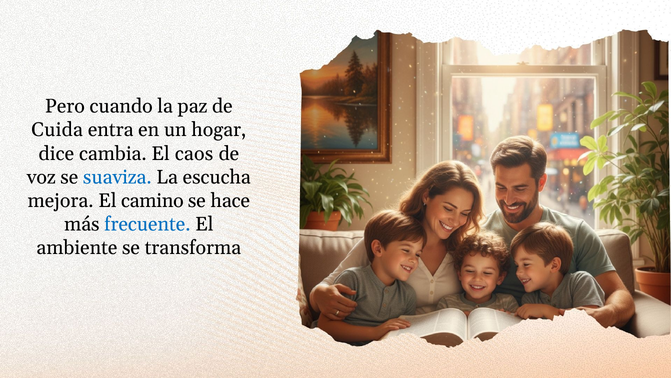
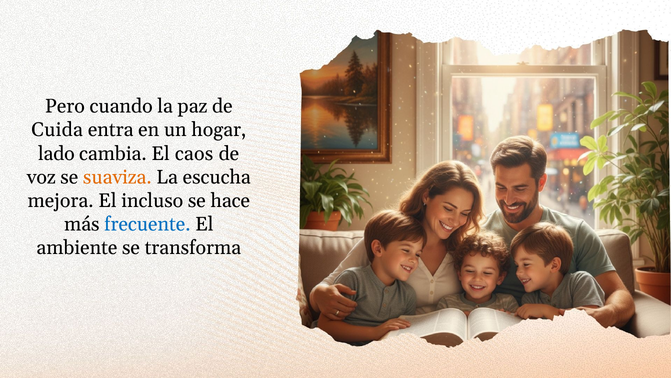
dice: dice -> lado
suaviza colour: blue -> orange
camino: camino -> incluso
